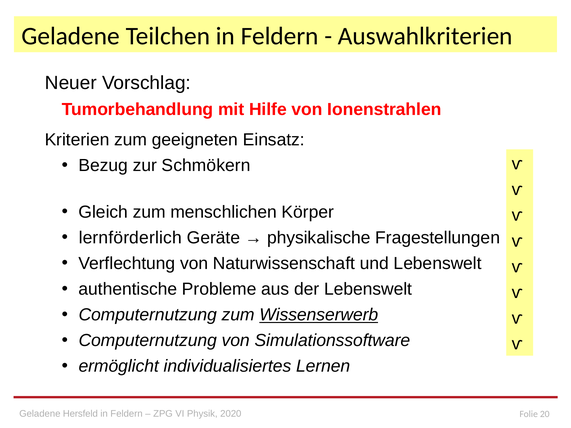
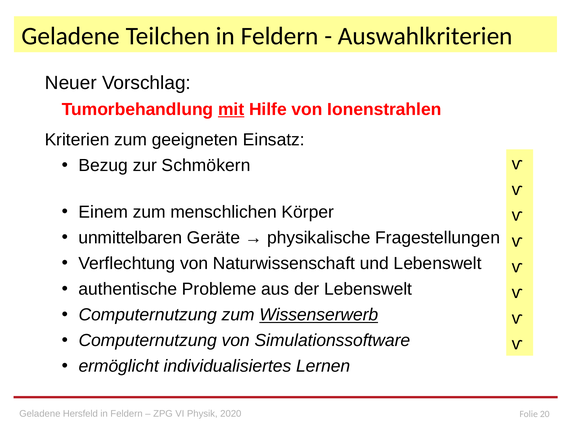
mit underline: none -> present
Gleich: Gleich -> Einem
lernförderlich: lernförderlich -> unmittelbaren
